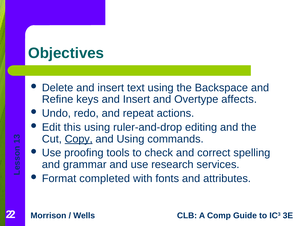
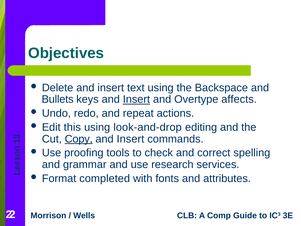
Refine: Refine -> Bullets
Insert at (136, 99) underline: none -> present
ruler-and-drop: ruler-and-drop -> look-and-drop
Using at (130, 139): Using -> Insert
